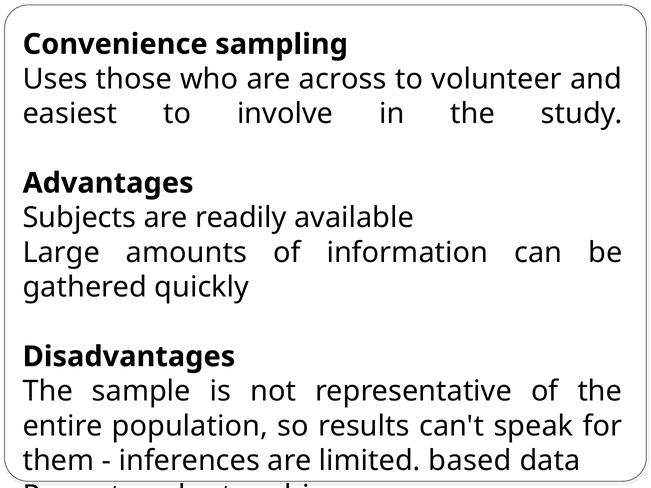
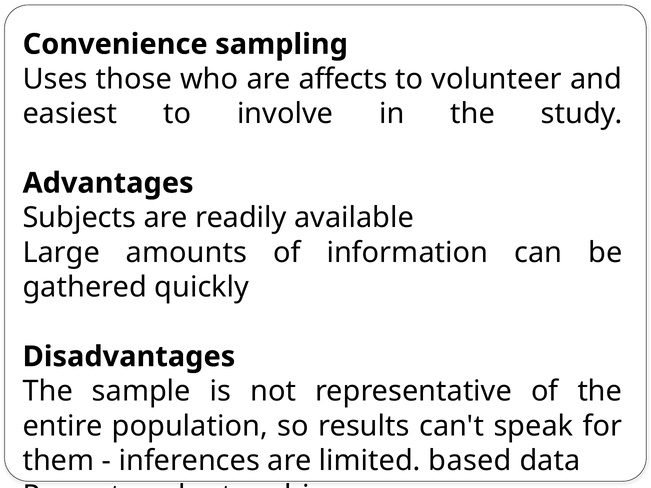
across: across -> affects
